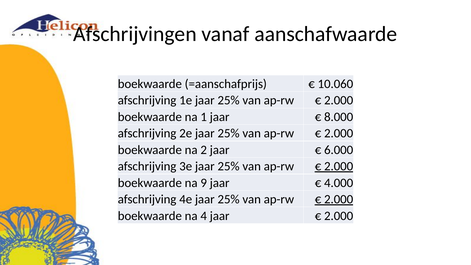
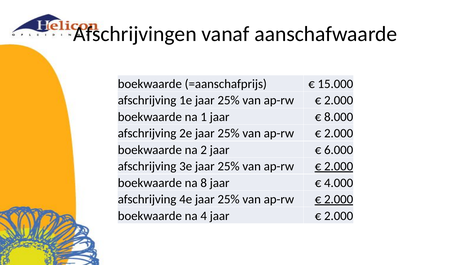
10.060: 10.060 -> 15.000
9: 9 -> 8
